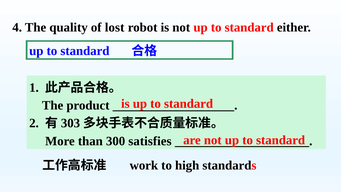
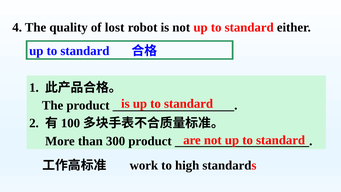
303: 303 -> 100
300 satisfies: satisfies -> product
